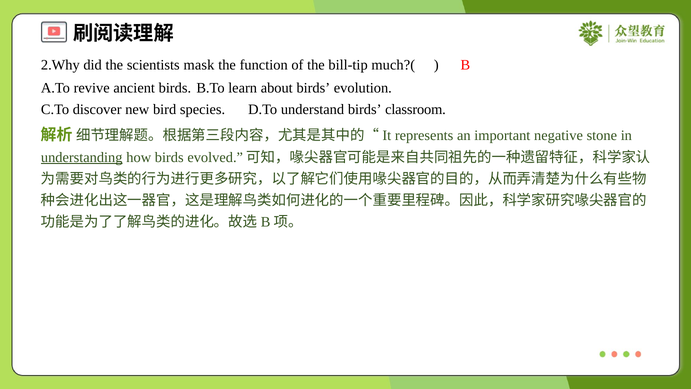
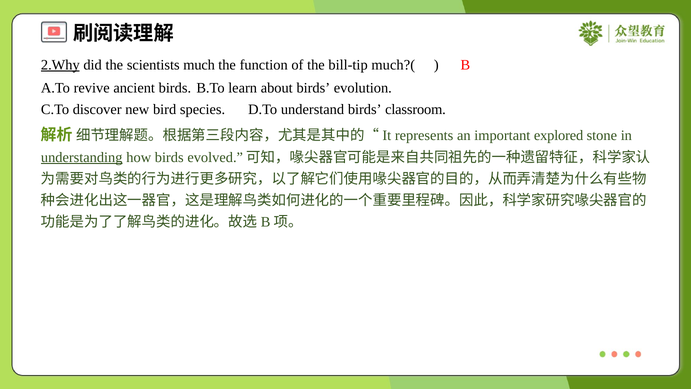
2.Why underline: none -> present
mask: mask -> much
negative: negative -> explored
